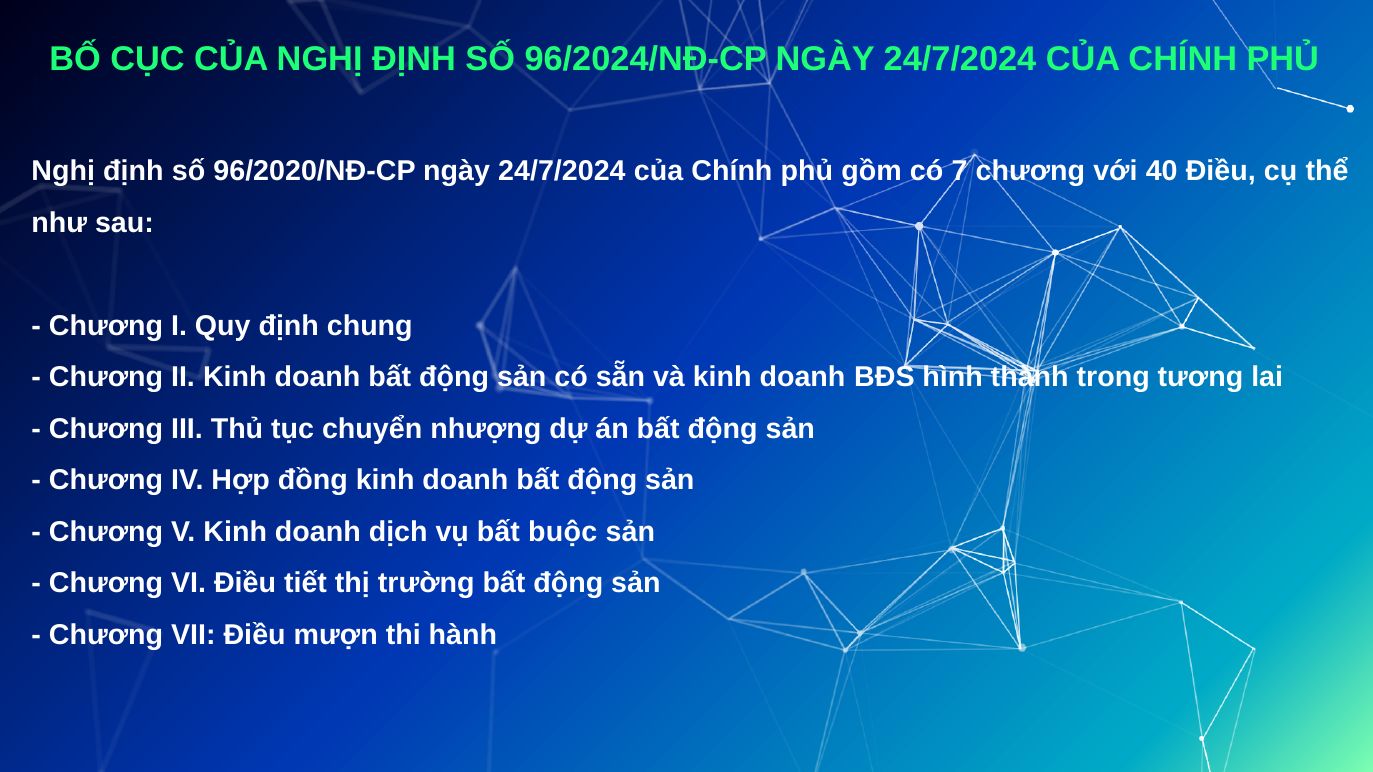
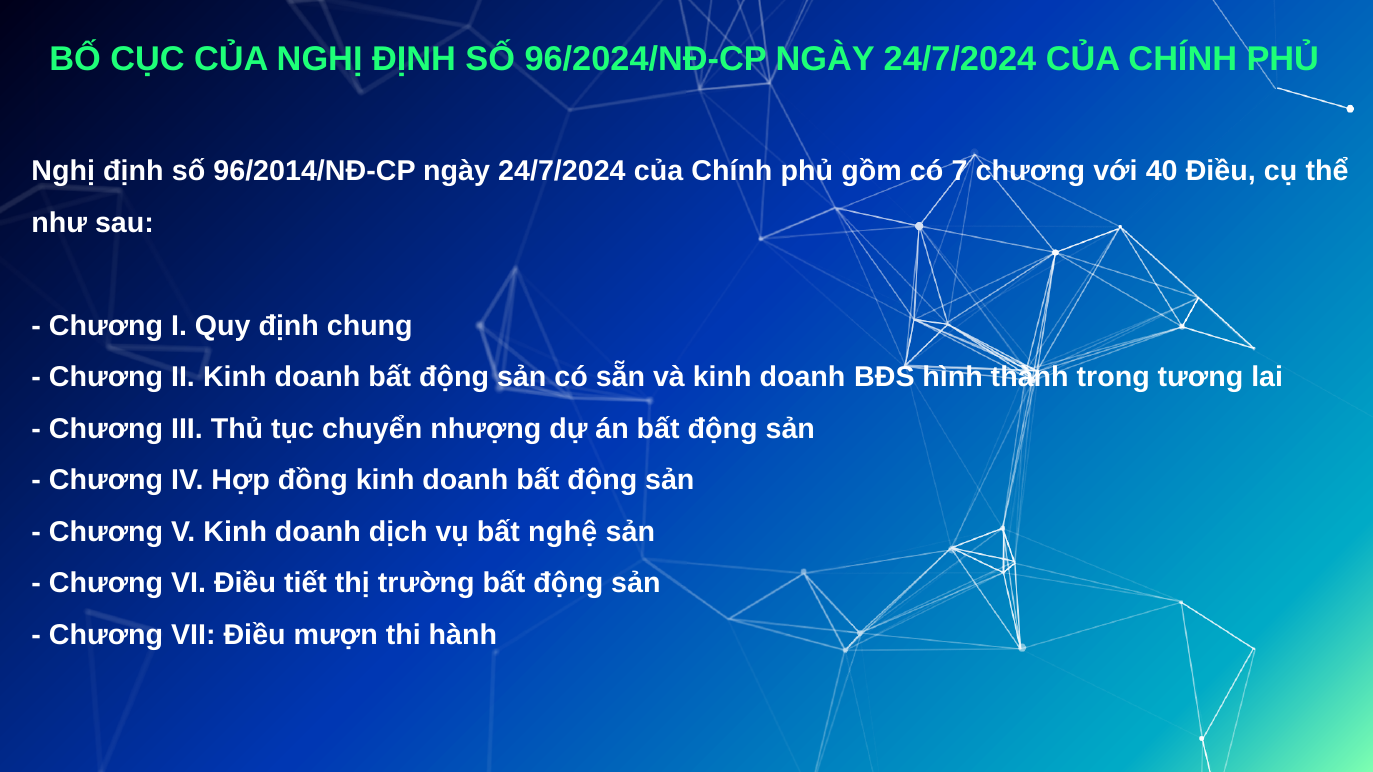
96/2020/NĐ-CP: 96/2020/NĐ-CP -> 96/2014/NĐ-CP
buộc: buộc -> nghệ
